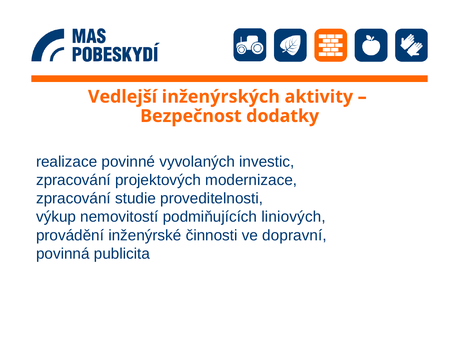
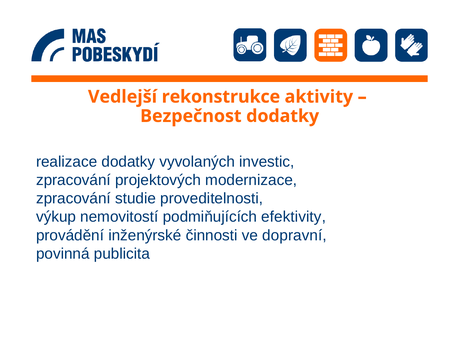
inženýrských: inženýrských -> rekonstrukce
realizace povinné: povinné -> dodatky
liniových: liniových -> efektivity
